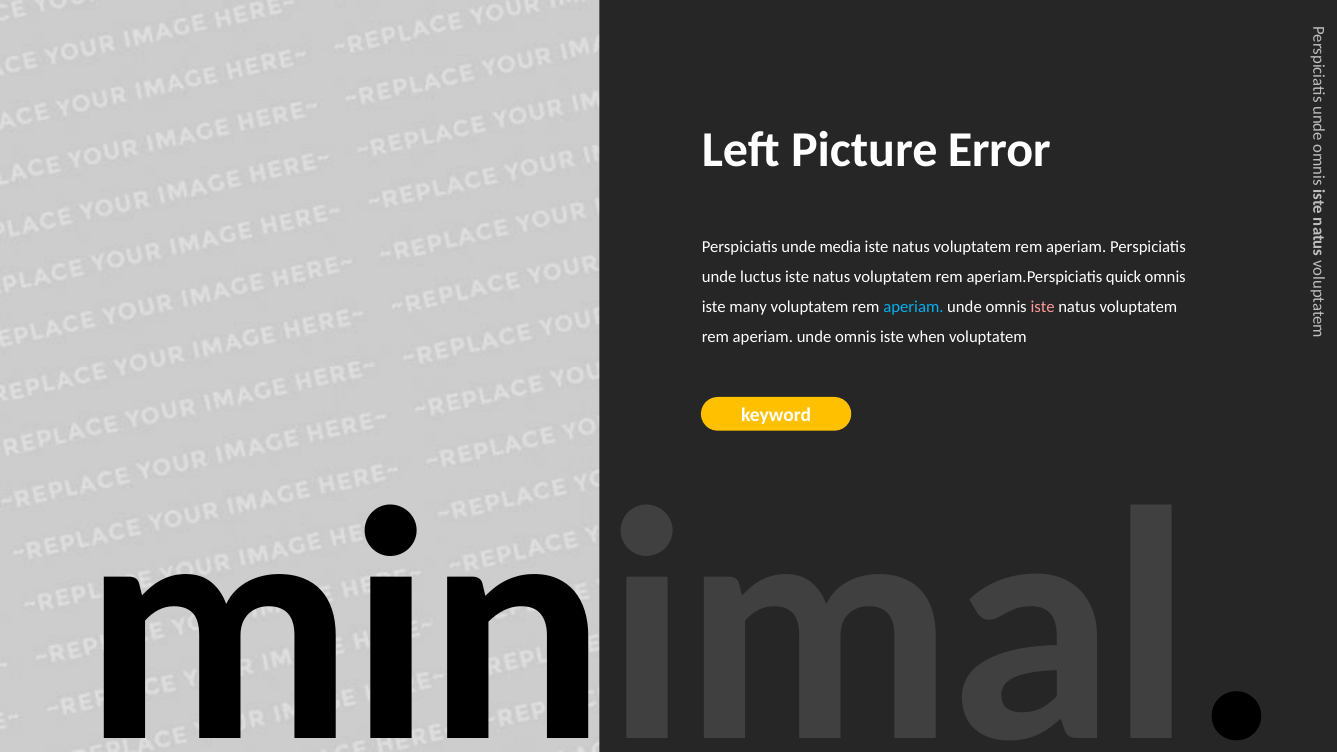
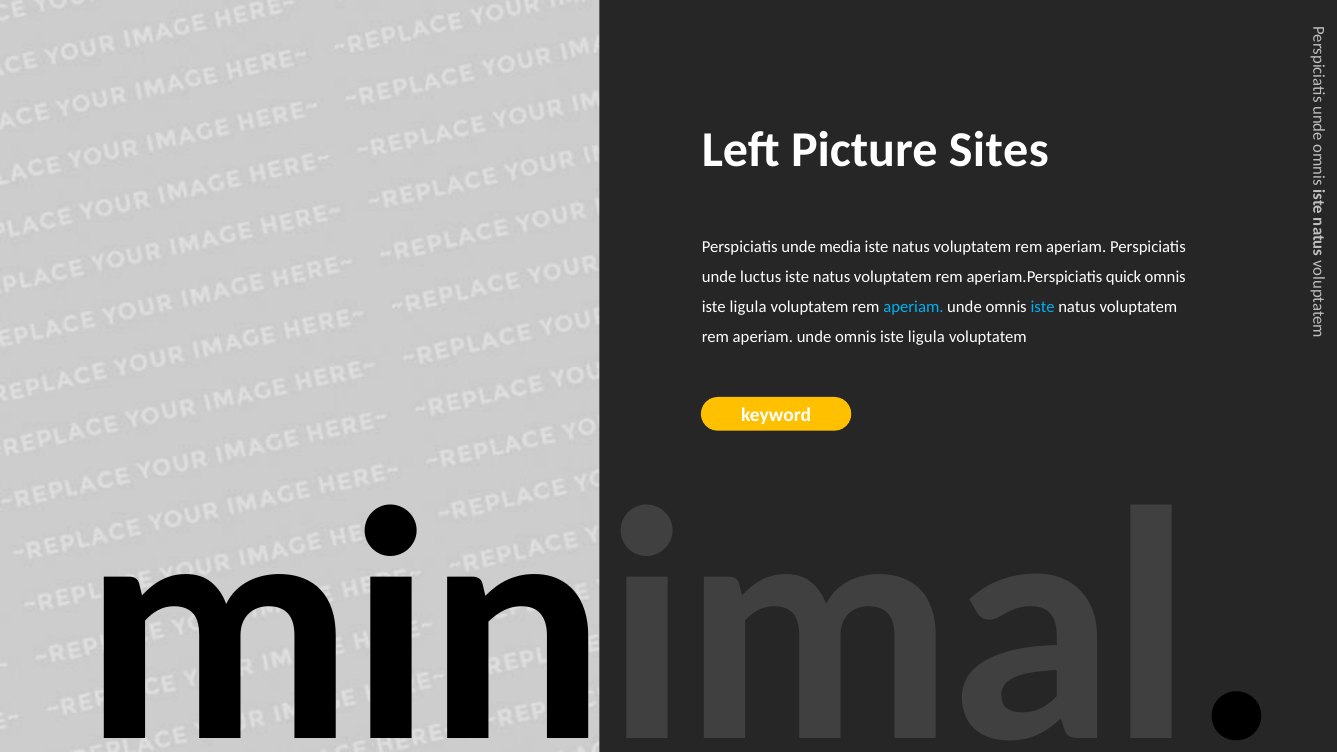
Error: Error -> Sites
many at (748, 307): many -> ligula
iste at (1043, 307) colour: pink -> light blue
unde omnis iste when: when -> ligula
